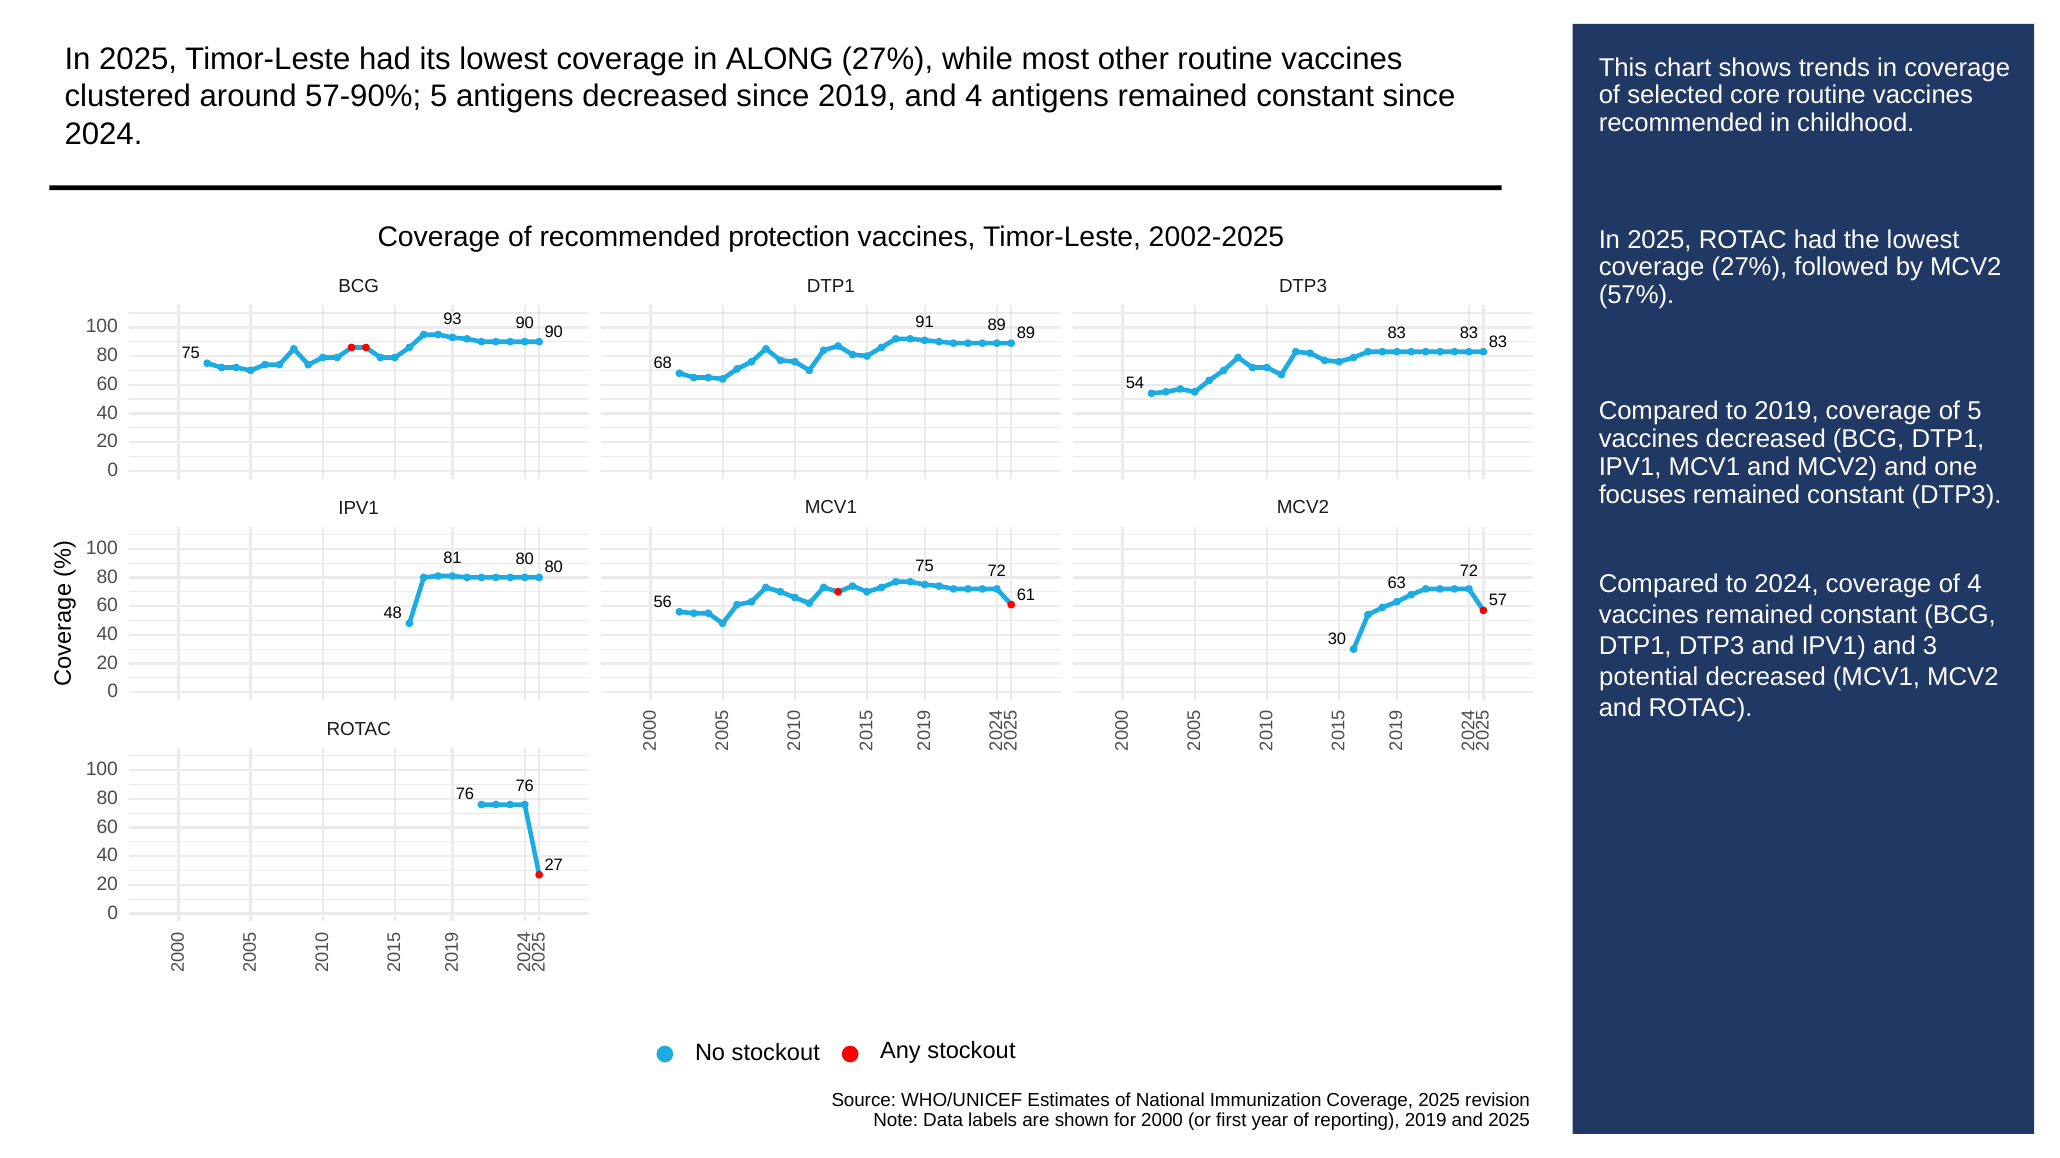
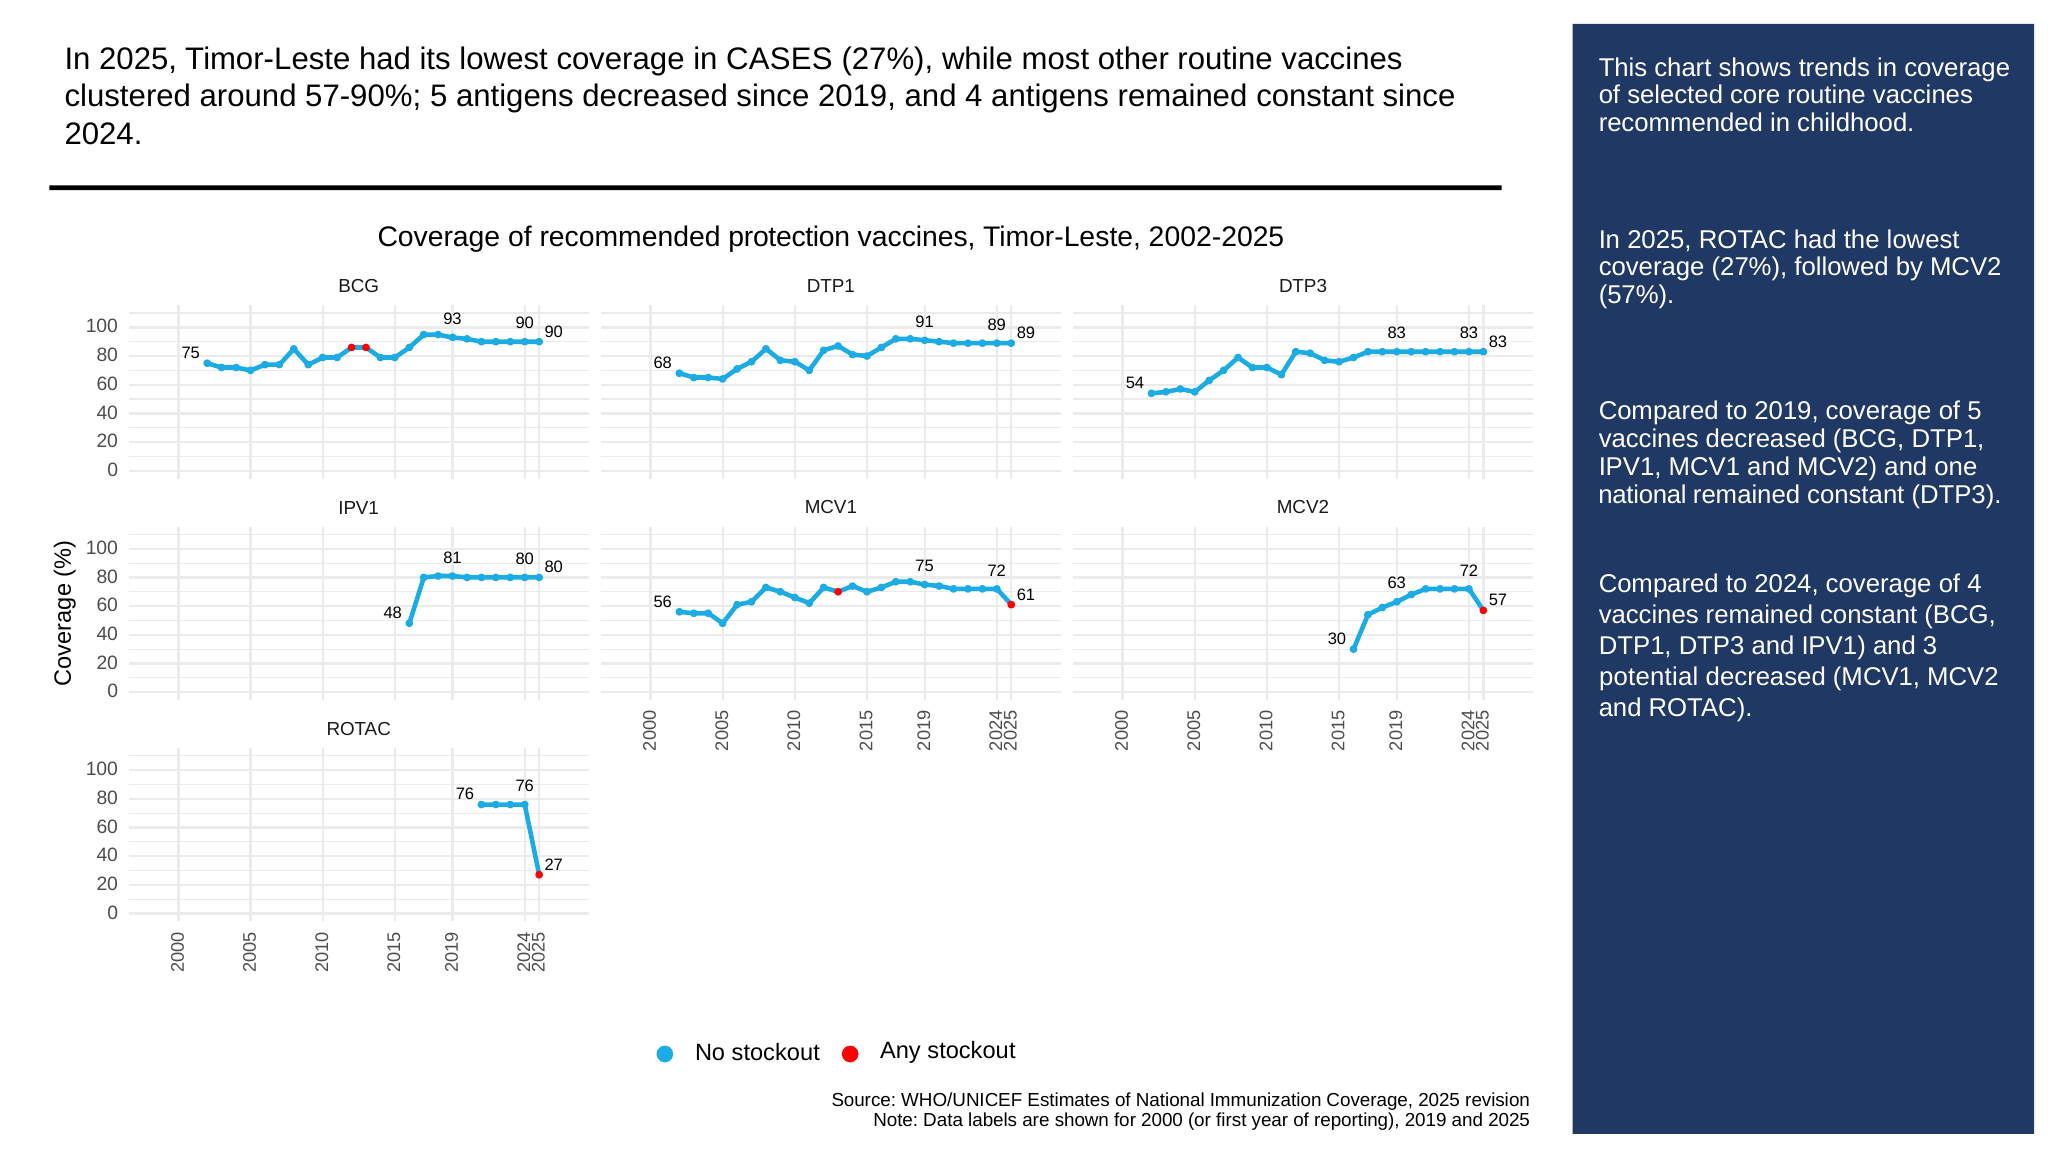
ALONG: ALONG -> CASES
focuses at (1642, 495): focuses -> national
